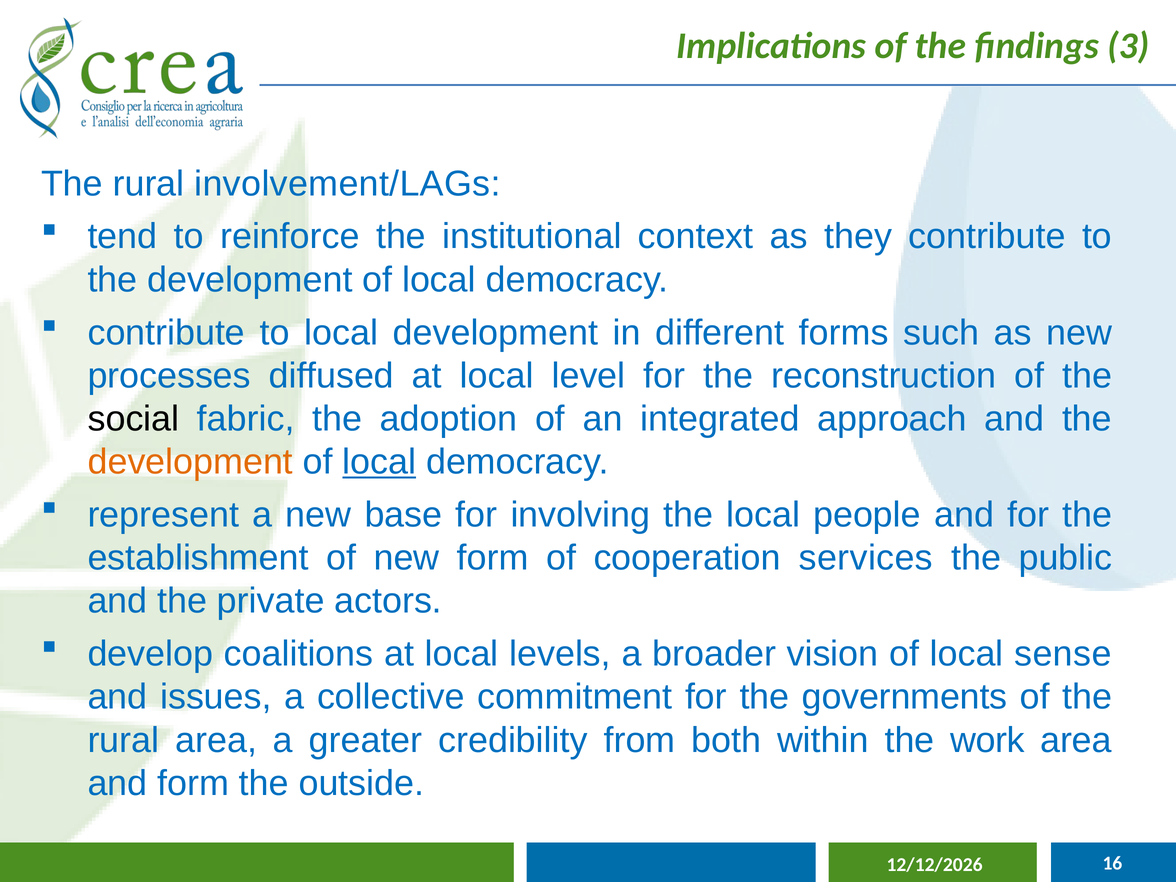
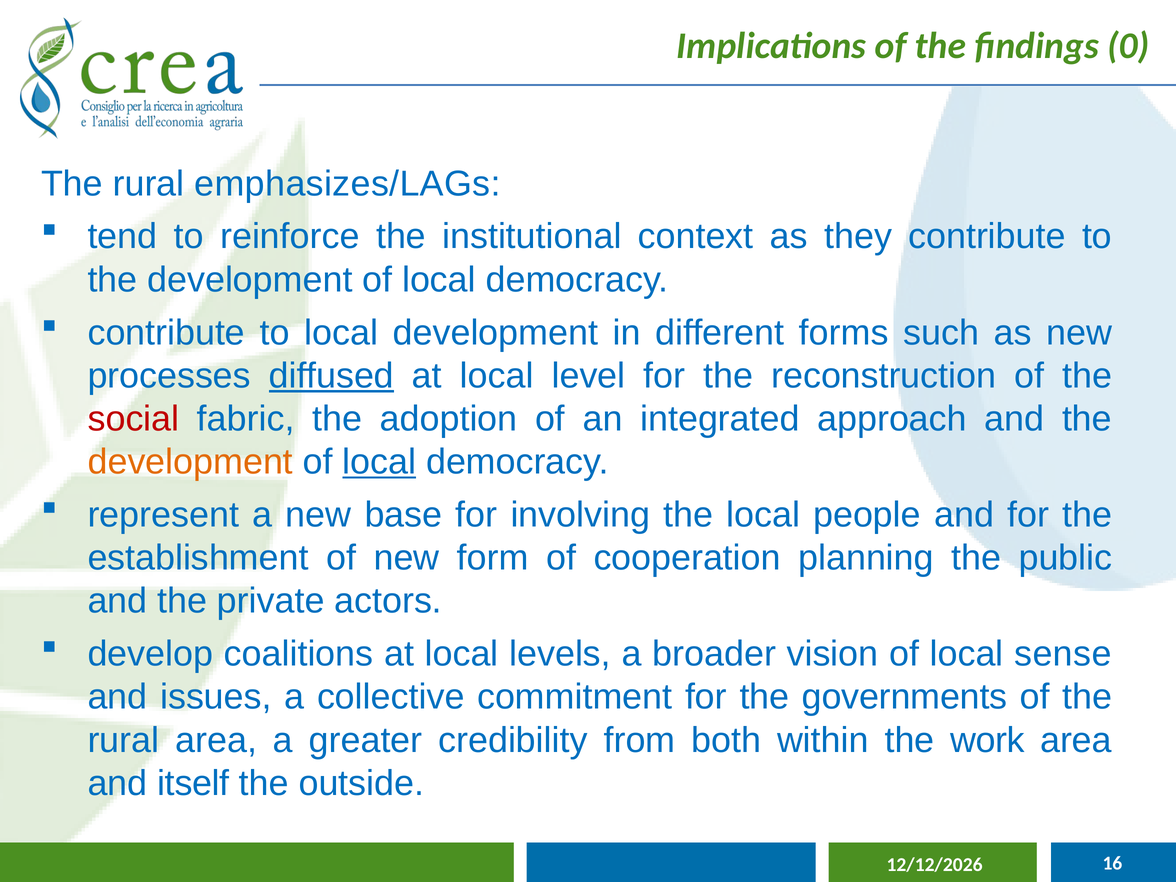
3: 3 -> 0
involvement/LAGs: involvement/LAGs -> emphasizes/LAGs
diffused underline: none -> present
social colour: black -> red
services: services -> planning
and form: form -> itself
